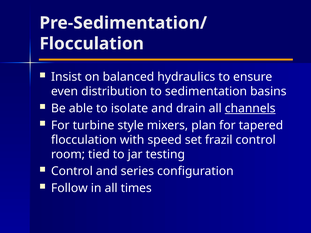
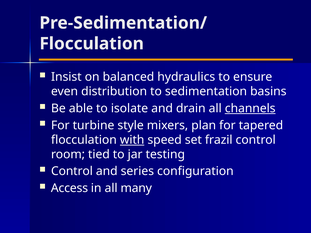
with underline: none -> present
Follow: Follow -> Access
times: times -> many
